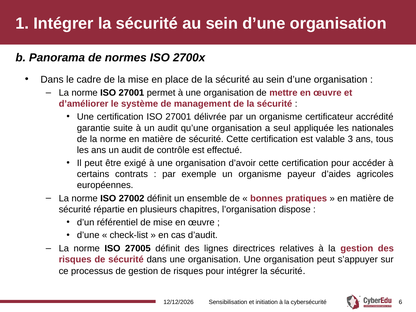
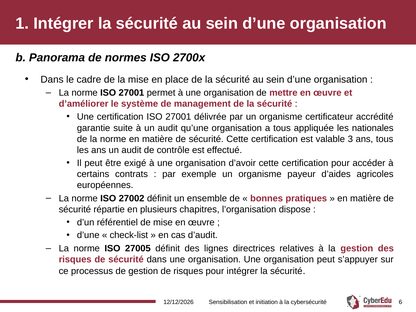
a seul: seul -> tous
